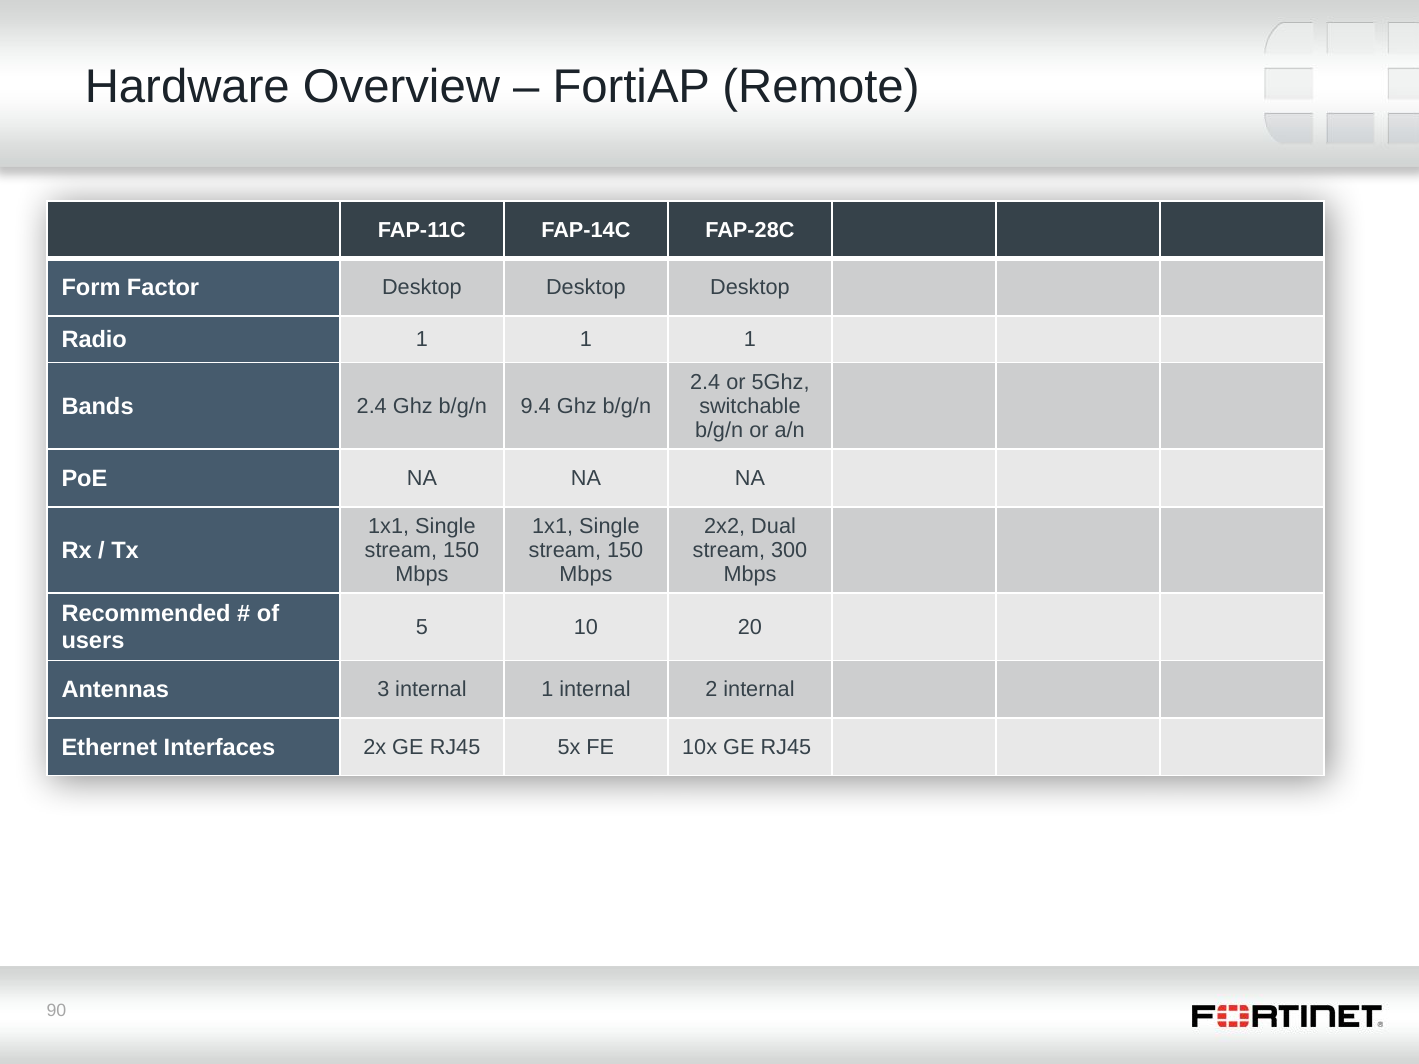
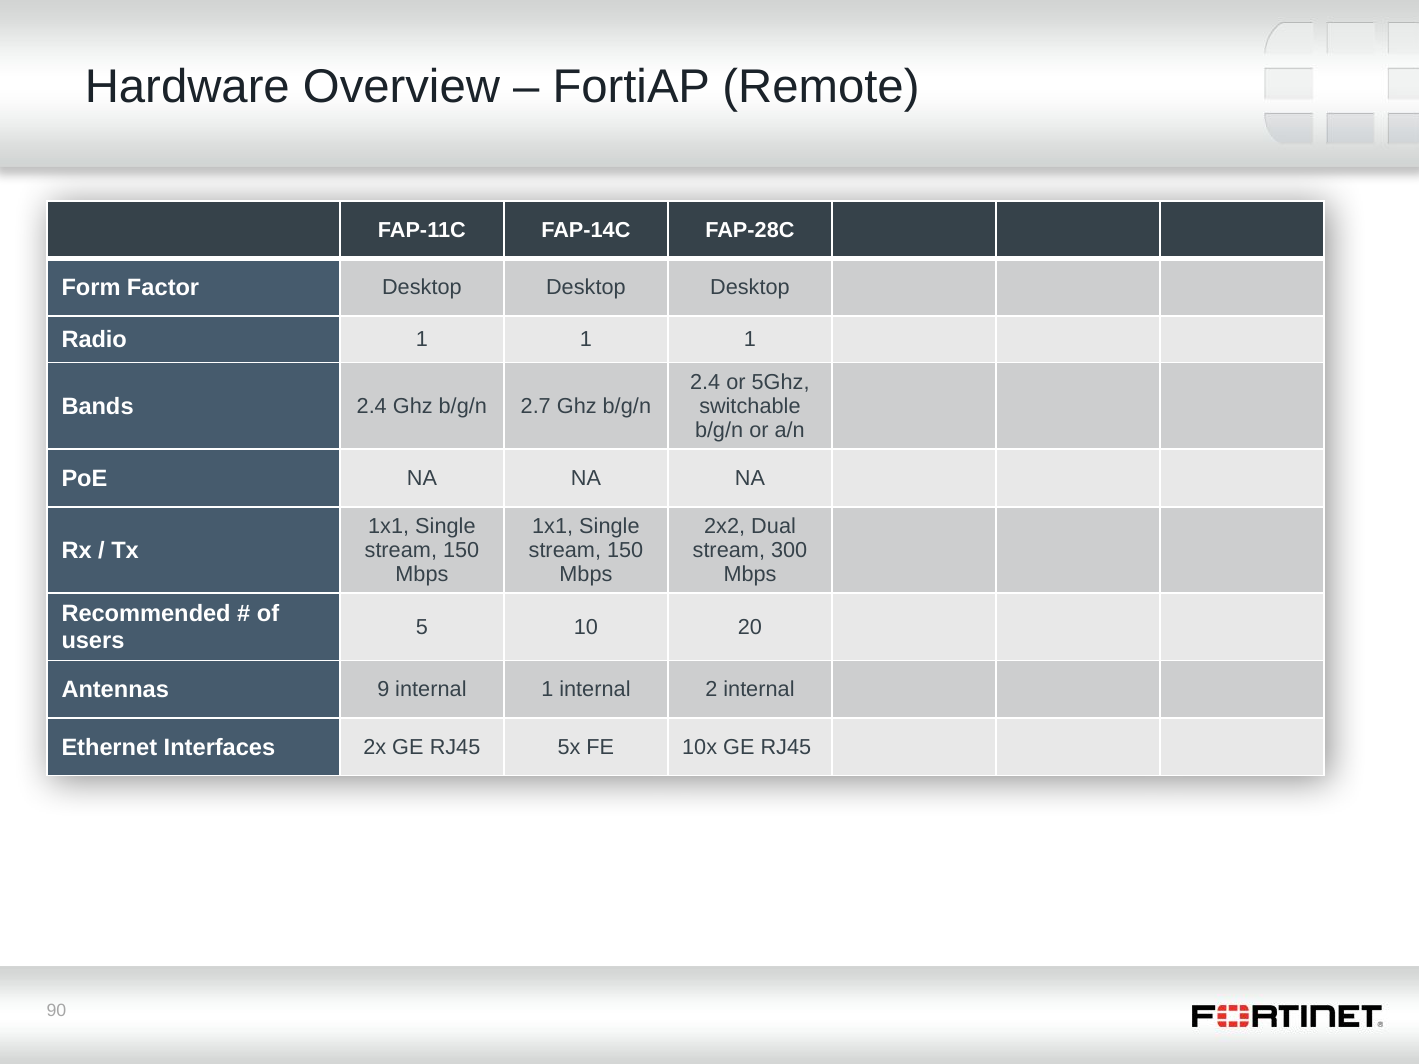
9.4: 9.4 -> 2.7
3: 3 -> 9
